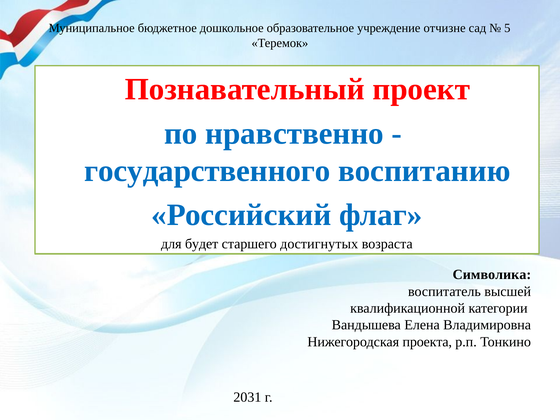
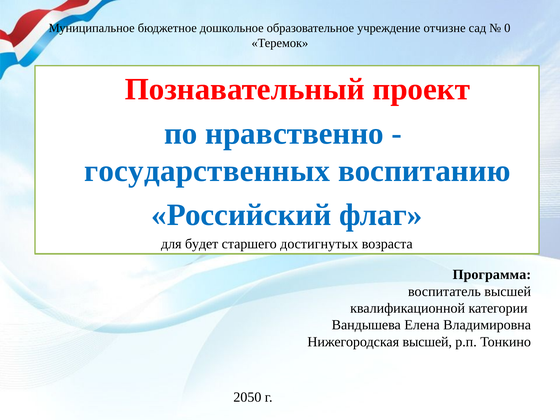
5: 5 -> 0
государственного: государственного -> государственных
Символика: Символика -> Программа
Нижегородская проекта: проекта -> высшей
2031: 2031 -> 2050
